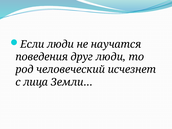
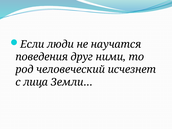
друг люди: люди -> ними
